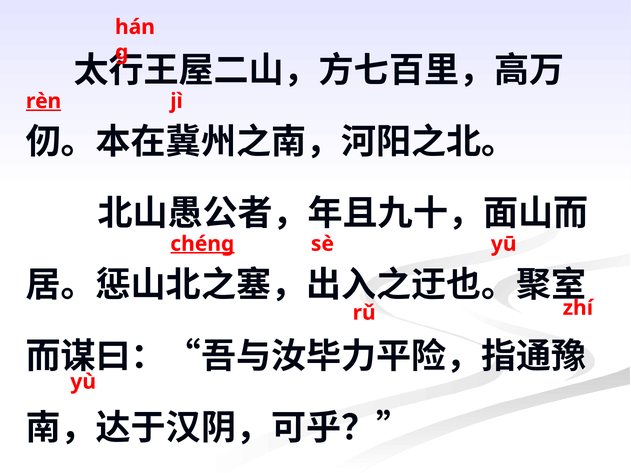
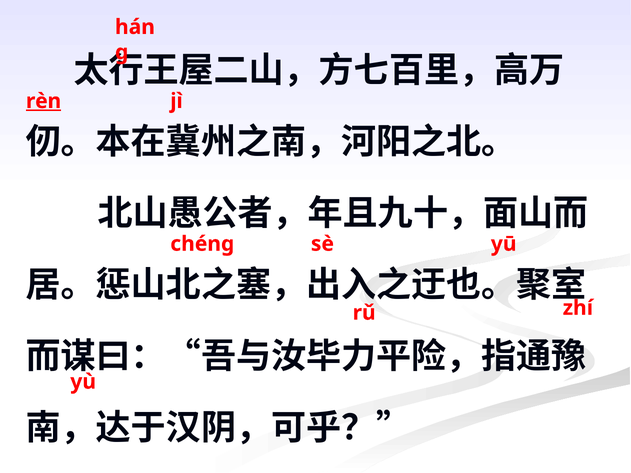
chéng underline: present -> none
